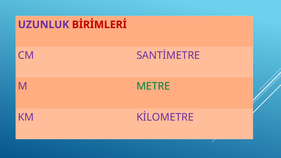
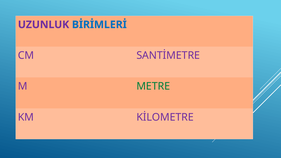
BİRİMLERİ colour: red -> blue
